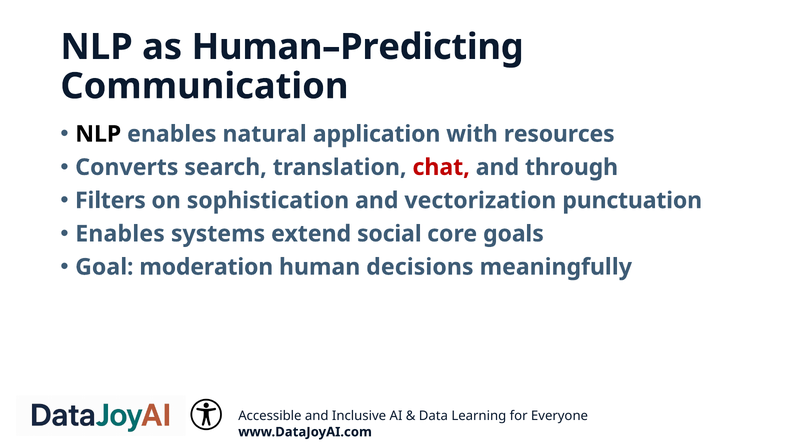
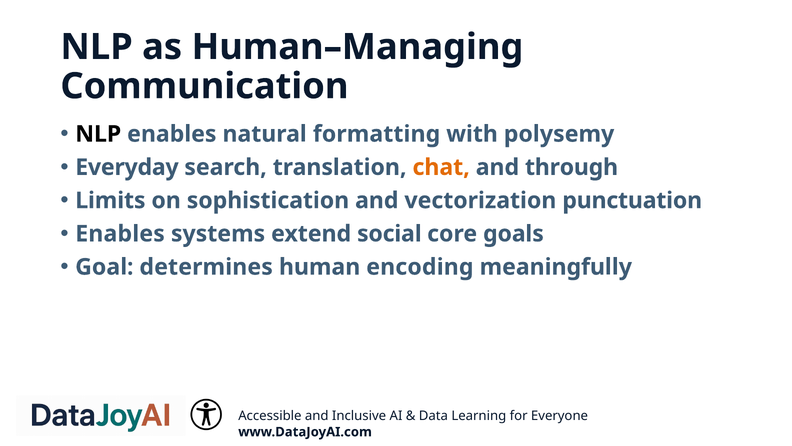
Human–Predicting: Human–Predicting -> Human–Managing
application: application -> formatting
resources: resources -> polysemy
Converts: Converts -> Everyday
chat colour: red -> orange
Filters: Filters -> Limits
moderation: moderation -> determines
decisions: decisions -> encoding
